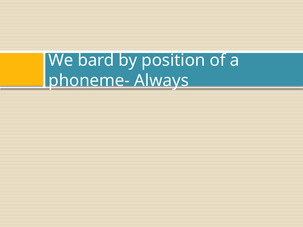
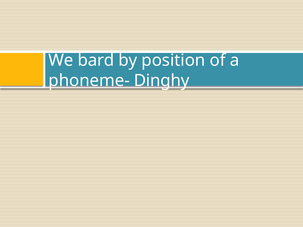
Always: Always -> Dinghy
